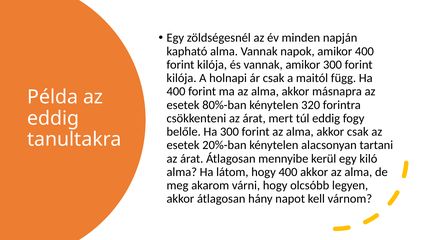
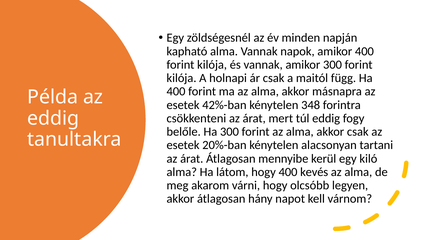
80%-ban: 80%-ban -> 42%-ban
320: 320 -> 348
400 akkor: akkor -> kevés
